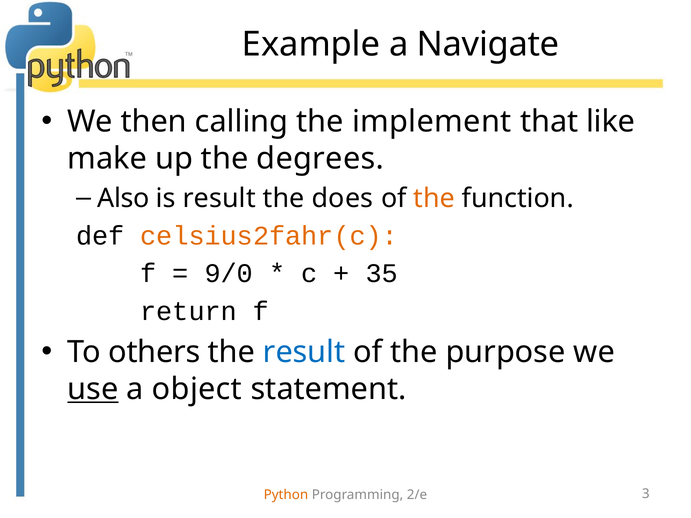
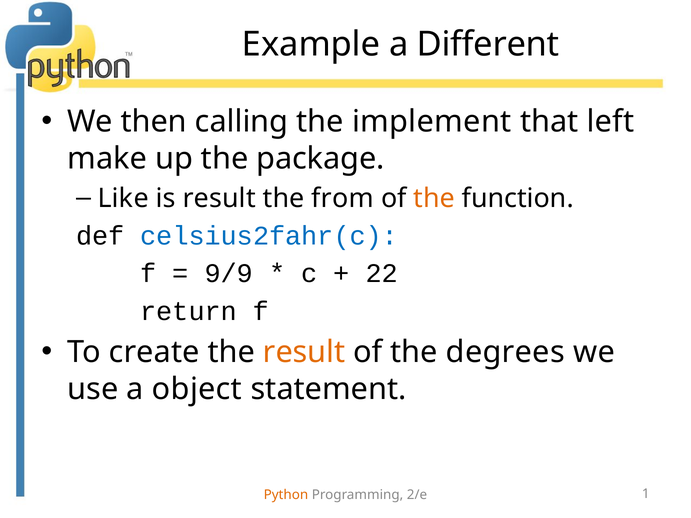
Navigate: Navigate -> Different
like: like -> left
degrees: degrees -> package
Also: Also -> Like
does: does -> from
celsius2fahr(c colour: orange -> blue
9/0: 9/0 -> 9/9
35: 35 -> 22
others: others -> create
result at (304, 352) colour: blue -> orange
purpose: purpose -> degrees
use underline: present -> none
3: 3 -> 1
